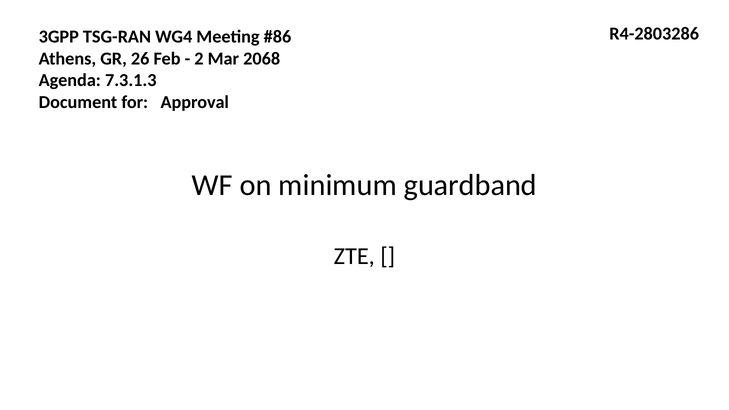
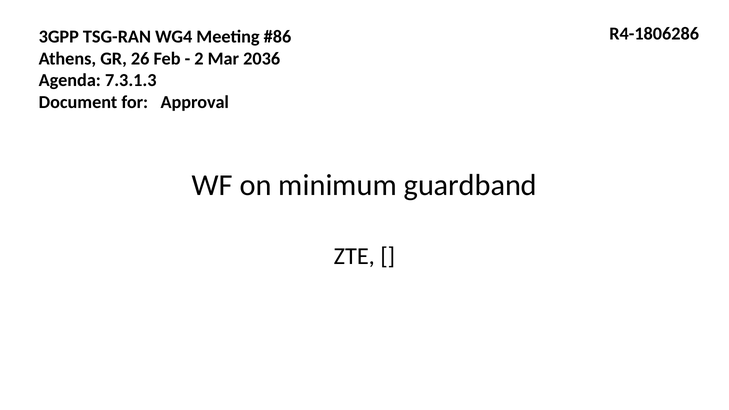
R4-2803286: R4-2803286 -> R4-1806286
2068: 2068 -> 2036
